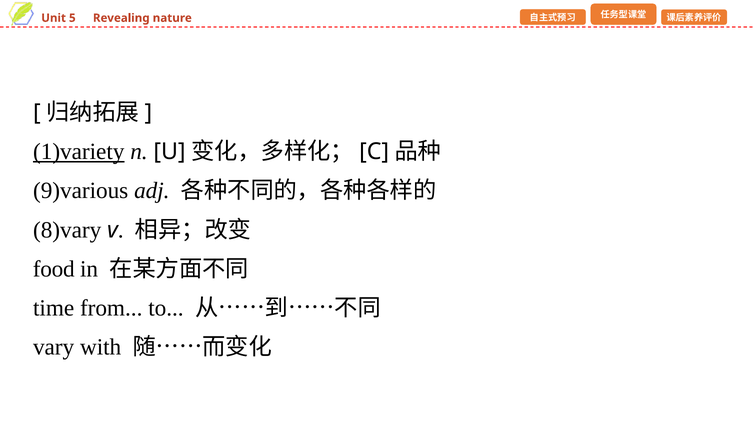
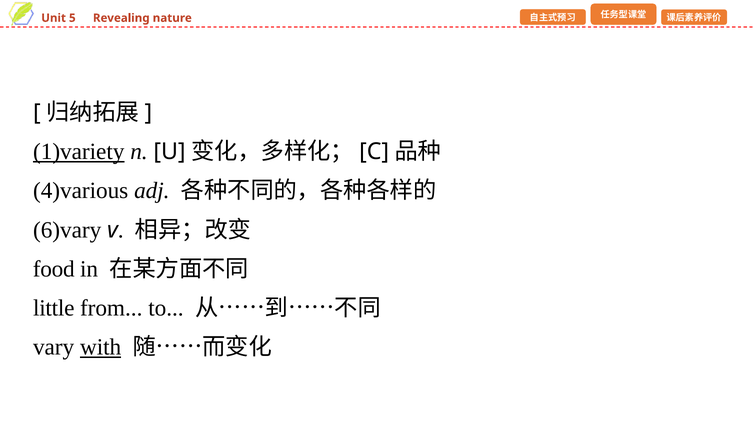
9)various: 9)various -> 4)various
8)vary: 8)vary -> 6)vary
time: time -> little
with underline: none -> present
